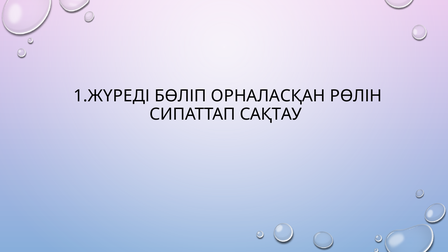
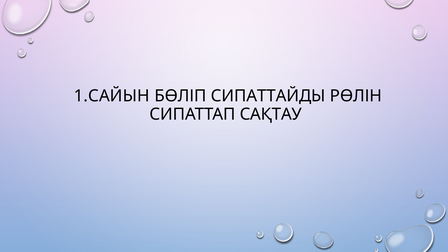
1.ЖҮРЕДІ: 1.ЖҮРЕДІ -> 1.САЙЫН
ОРНАЛАСҚАН: ОРНАЛАСҚАН -> СИПАТТАЙДЫ
